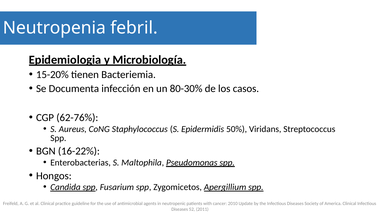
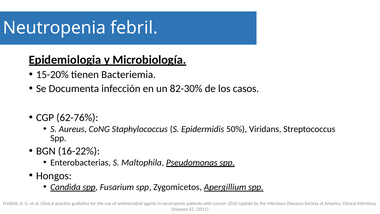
80-30%: 80-30% -> 82-30%
